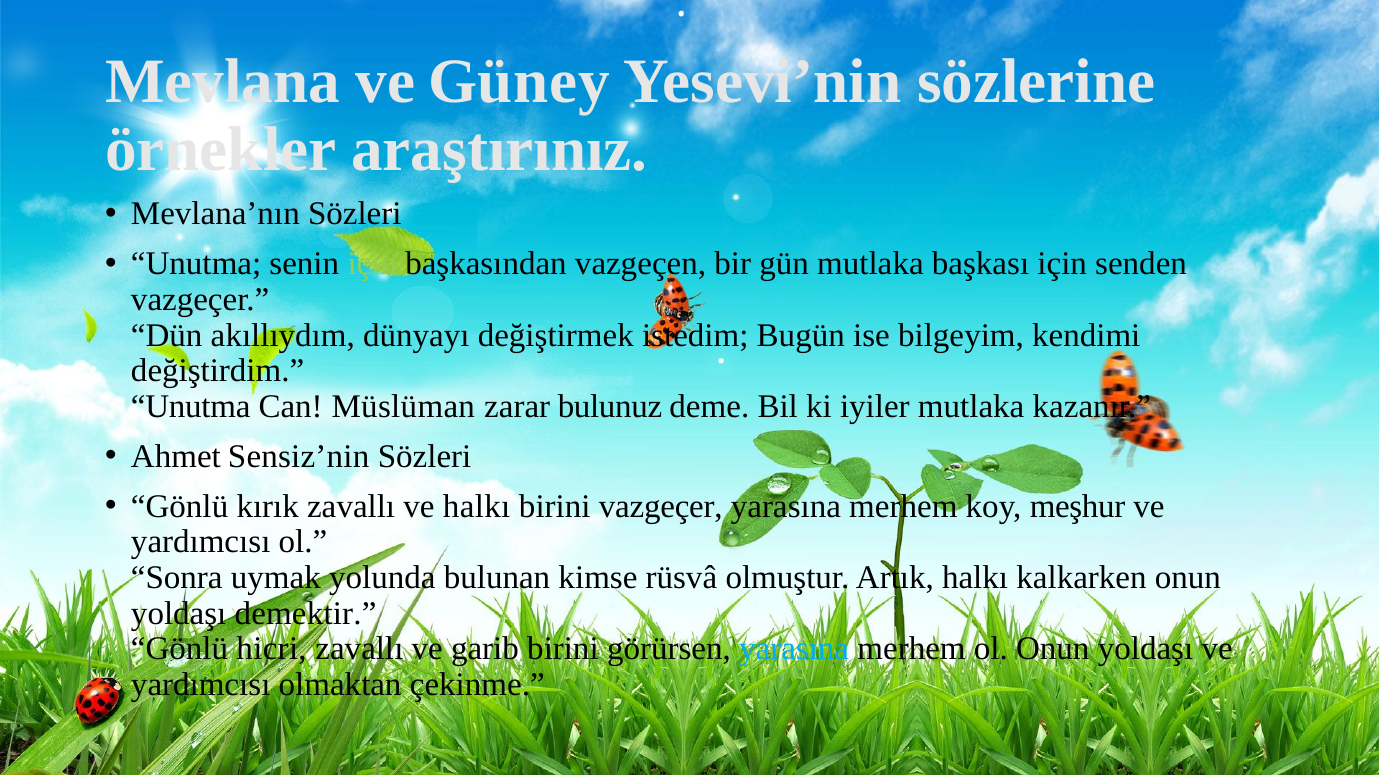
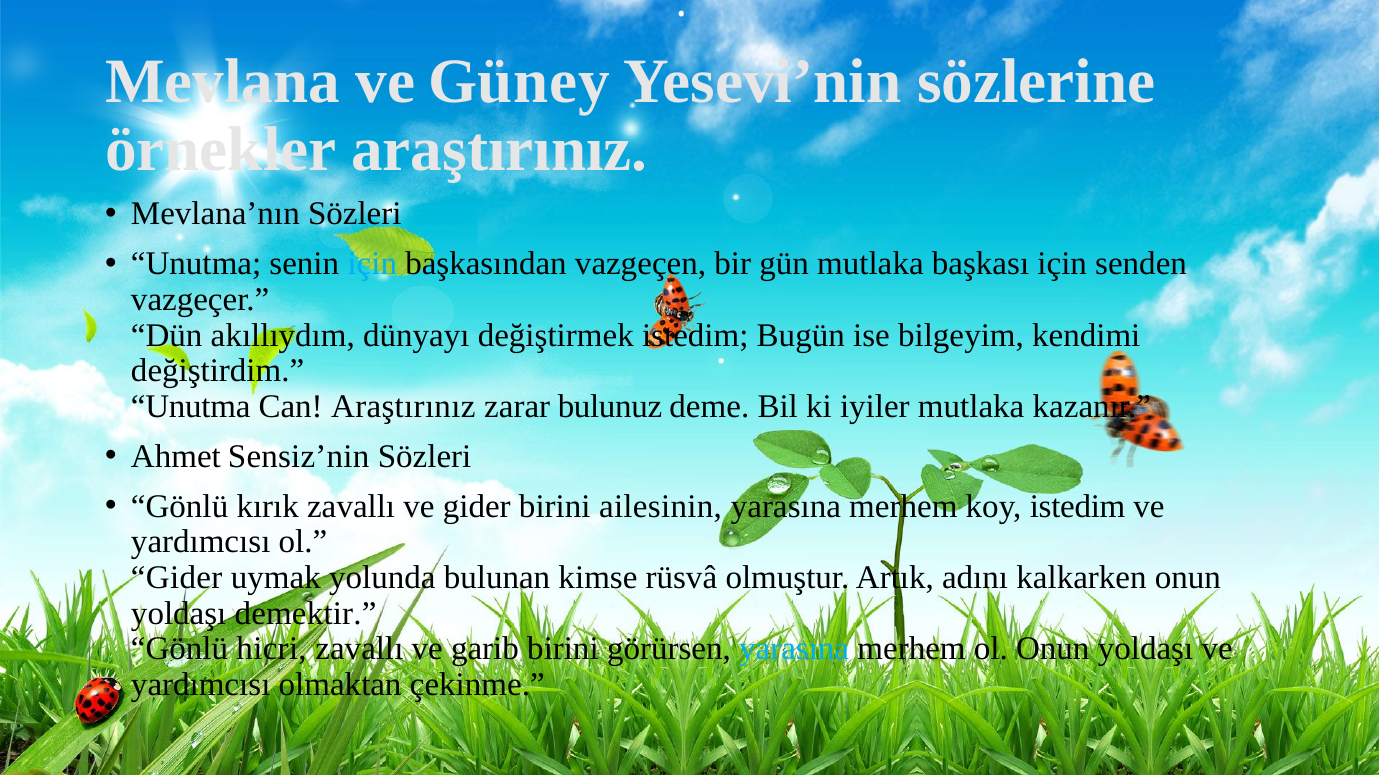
için at (372, 264) colour: light green -> light blue
Can Müslüman: Müslüman -> Araştırınız
ve halkı: halkı -> gider
birini vazgeçer: vazgeçer -> ailesinin
koy meşhur: meşhur -> istedim
Sonra at (177, 578): Sonra -> Gider
Artık halkı: halkı -> adını
